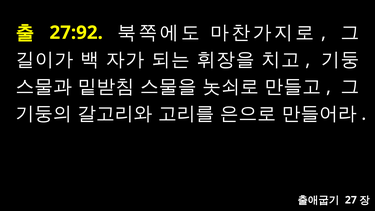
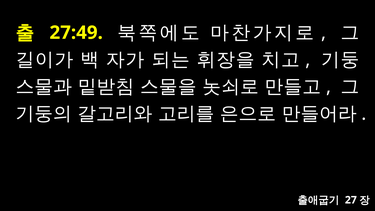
27:92: 27:92 -> 27:49
